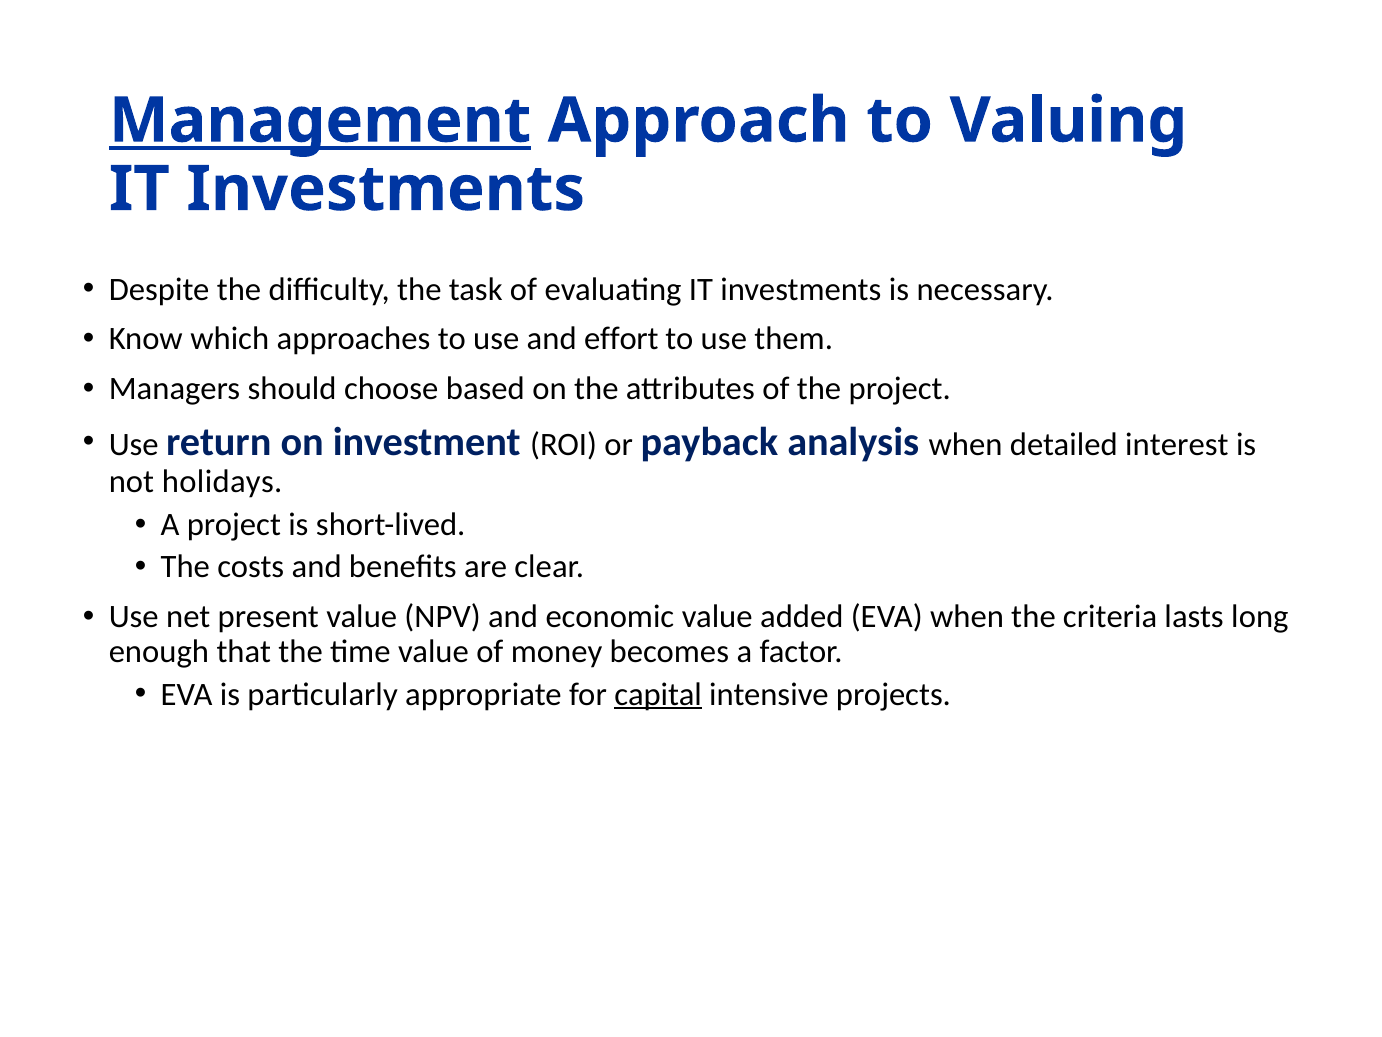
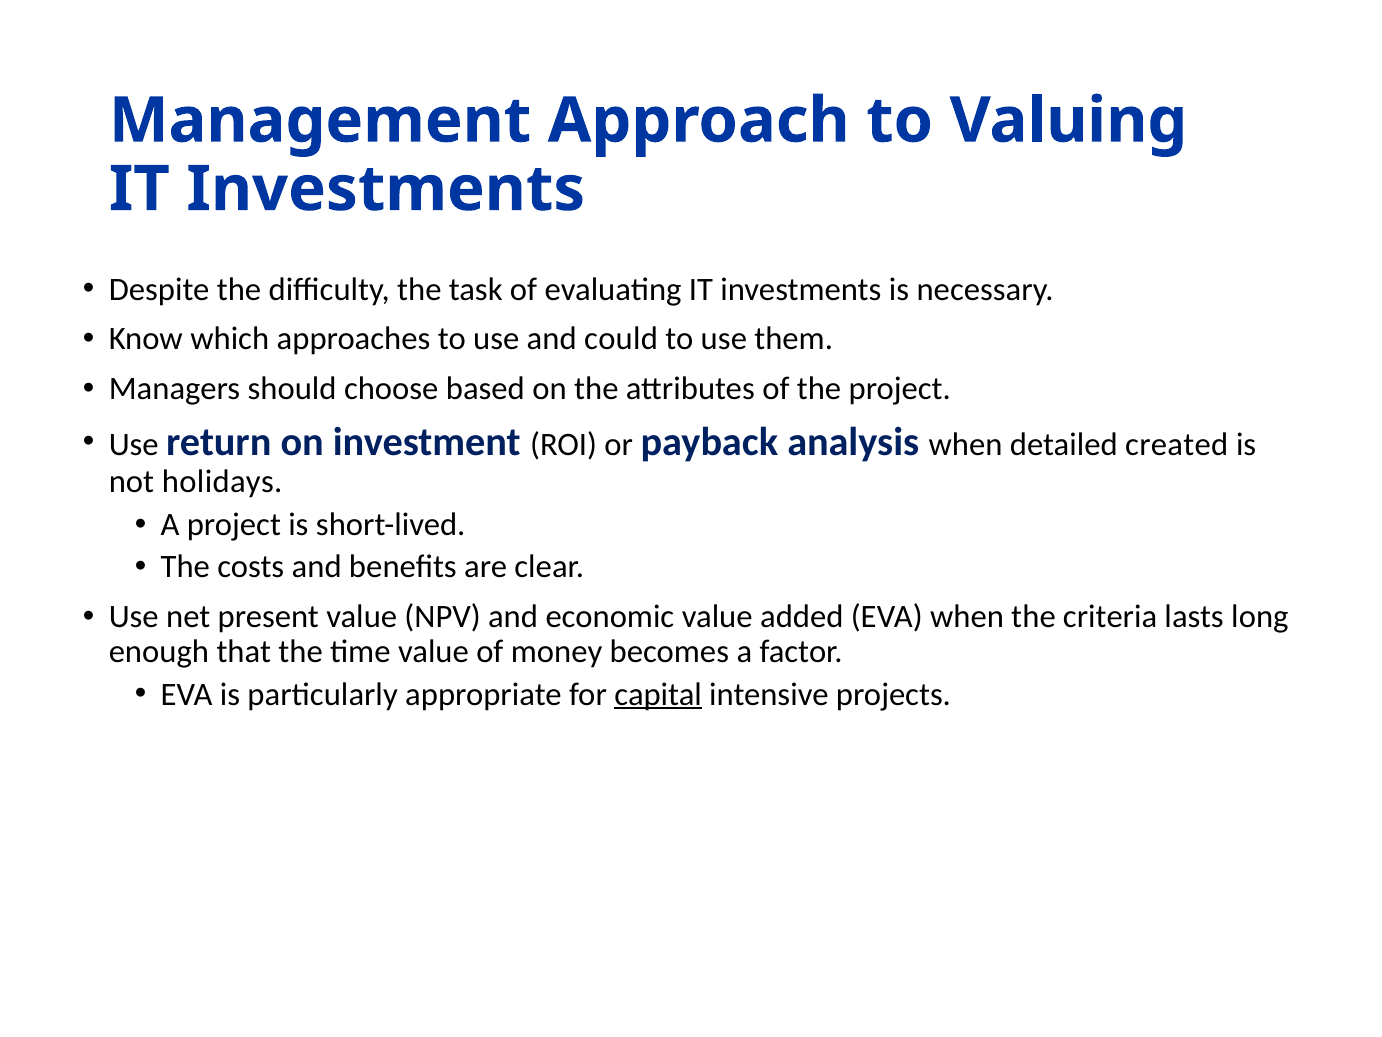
Management underline: present -> none
effort: effort -> could
interest: interest -> created
